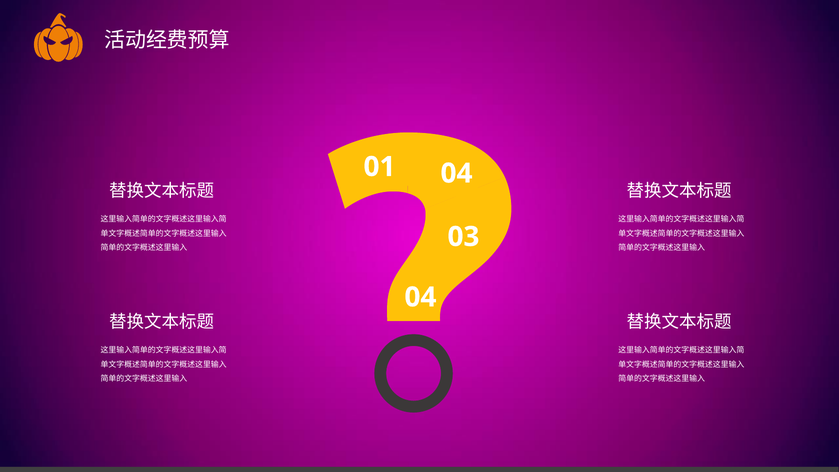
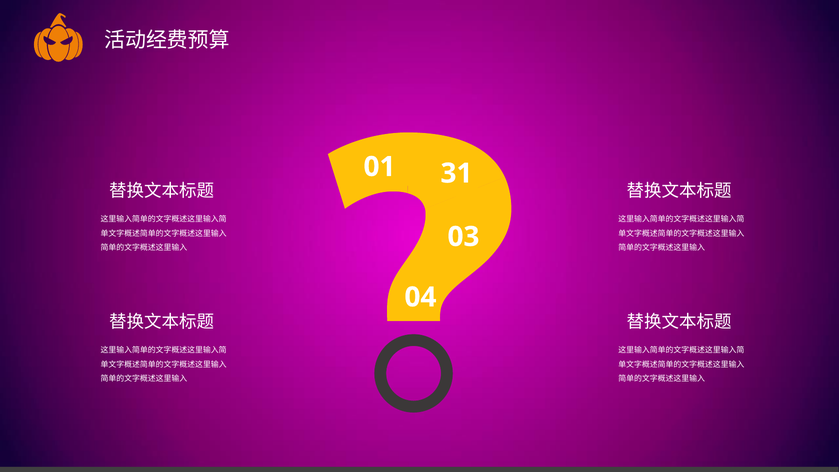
01 04: 04 -> 31
